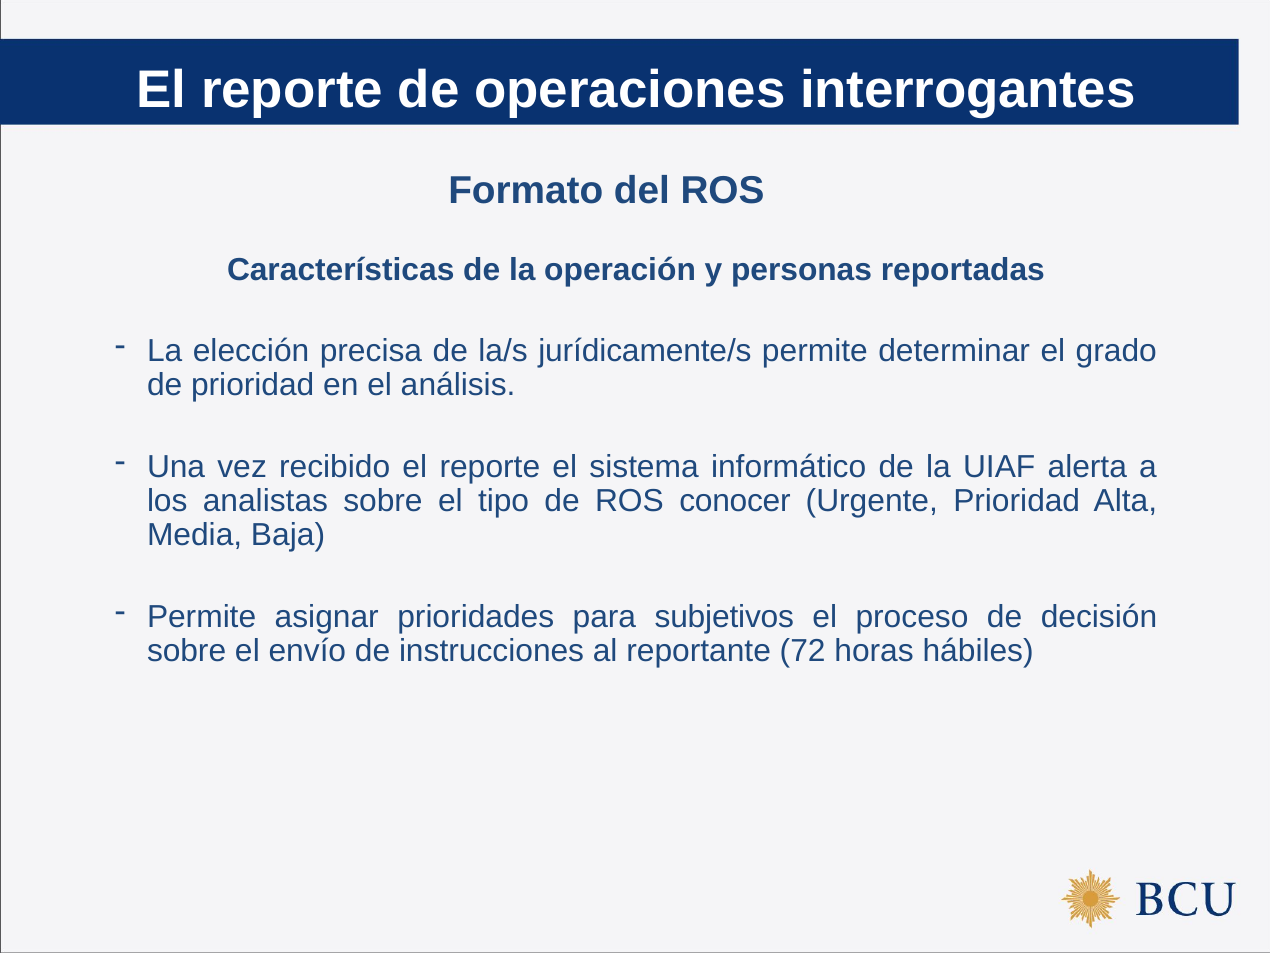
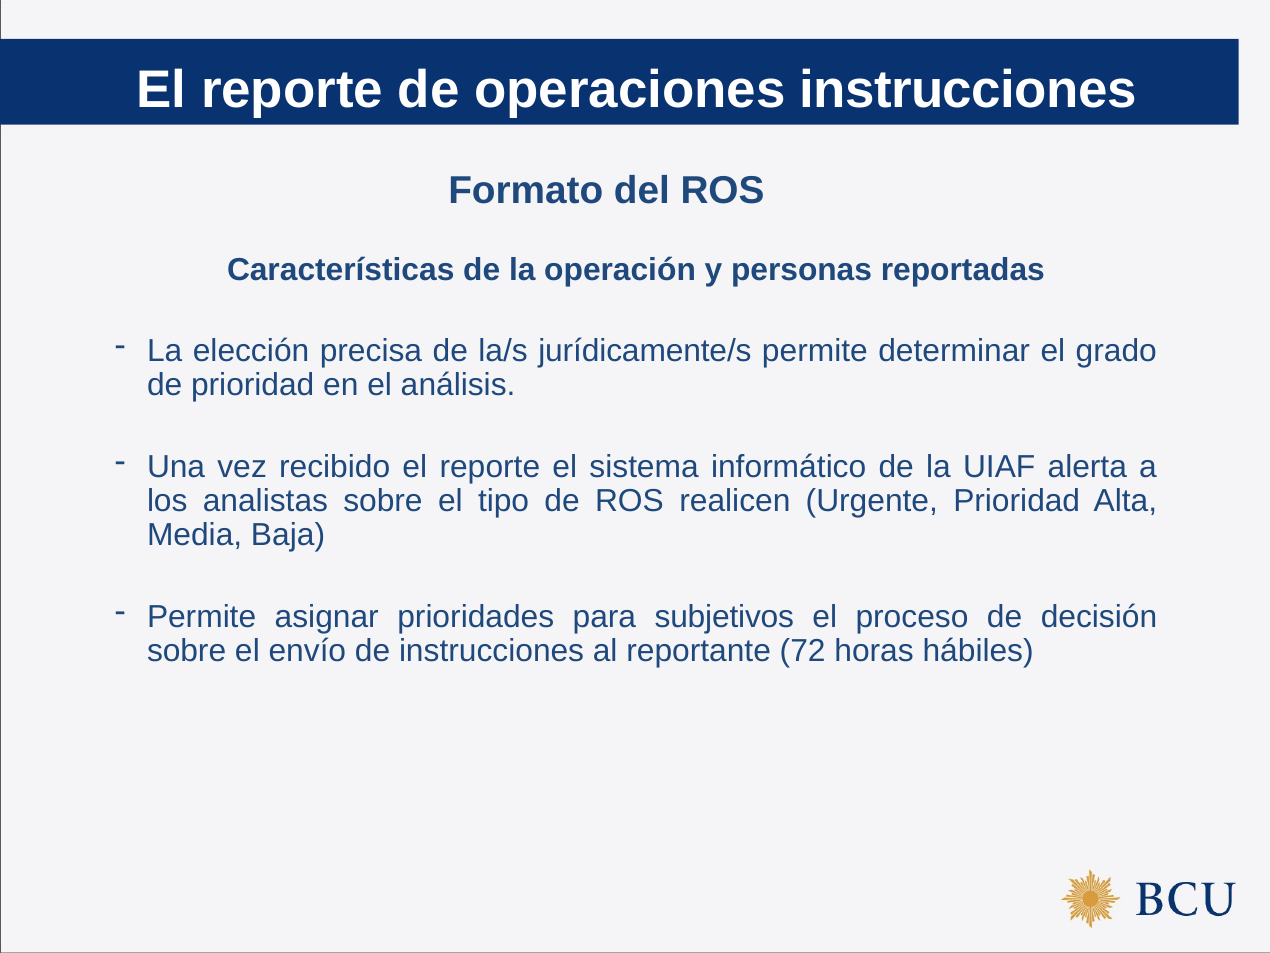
operaciones interrogantes: interrogantes -> instrucciones
conocer: conocer -> realicen
